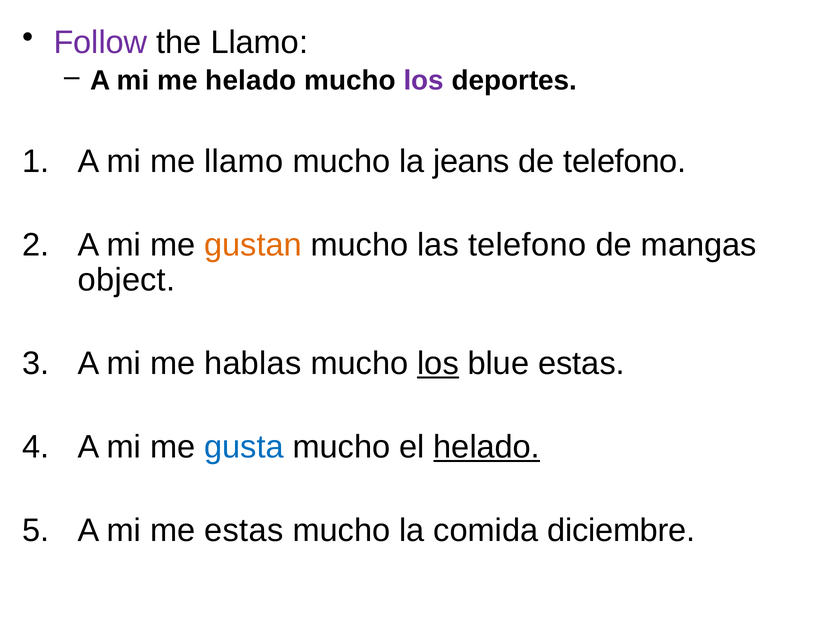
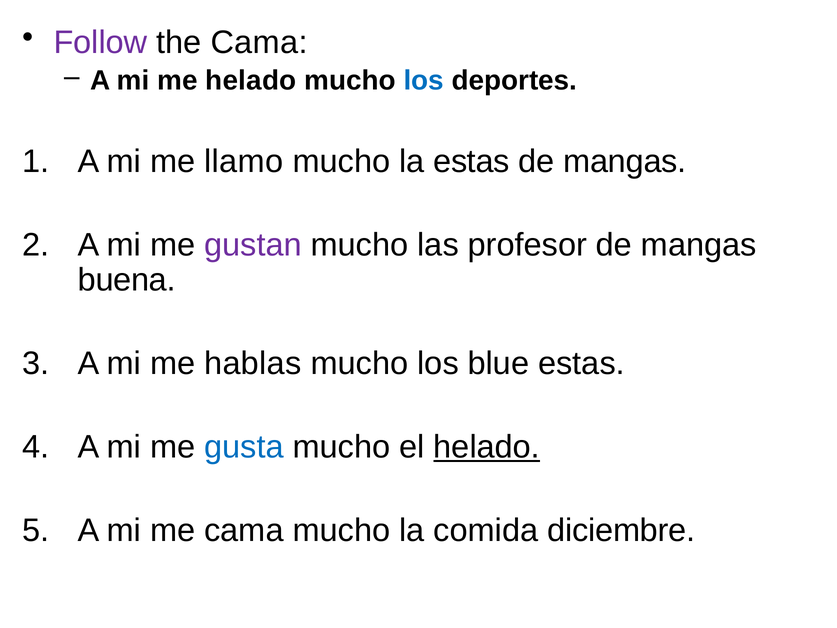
the Llamo: Llamo -> Cama
los at (424, 81) colour: purple -> blue
la jeans: jeans -> estas
telefono at (625, 162): telefono -> mangas
gustan colour: orange -> purple
las telefono: telefono -> profesor
object: object -> buena
los at (438, 363) underline: present -> none
me estas: estas -> cama
